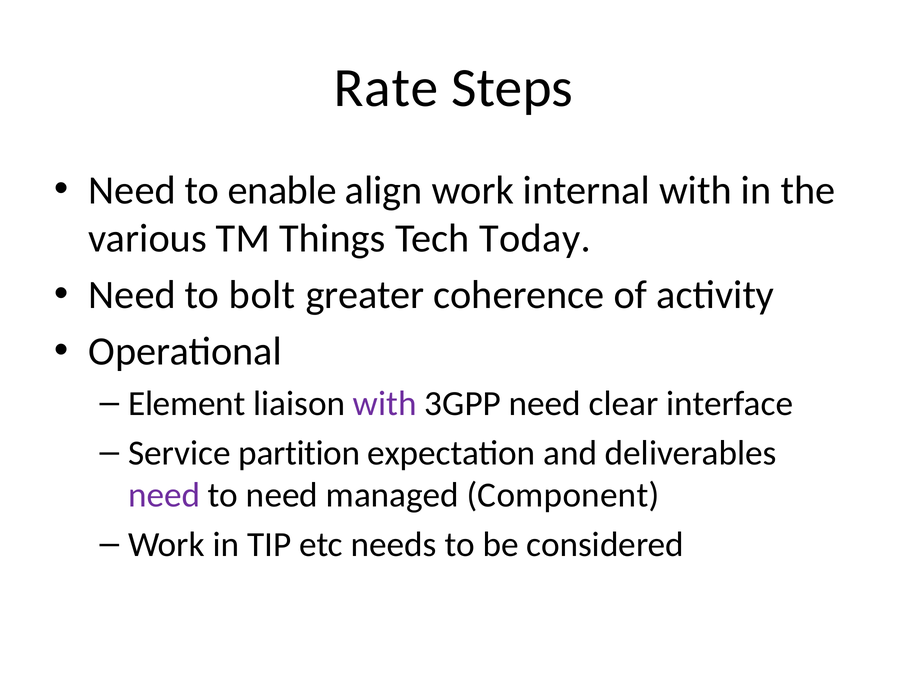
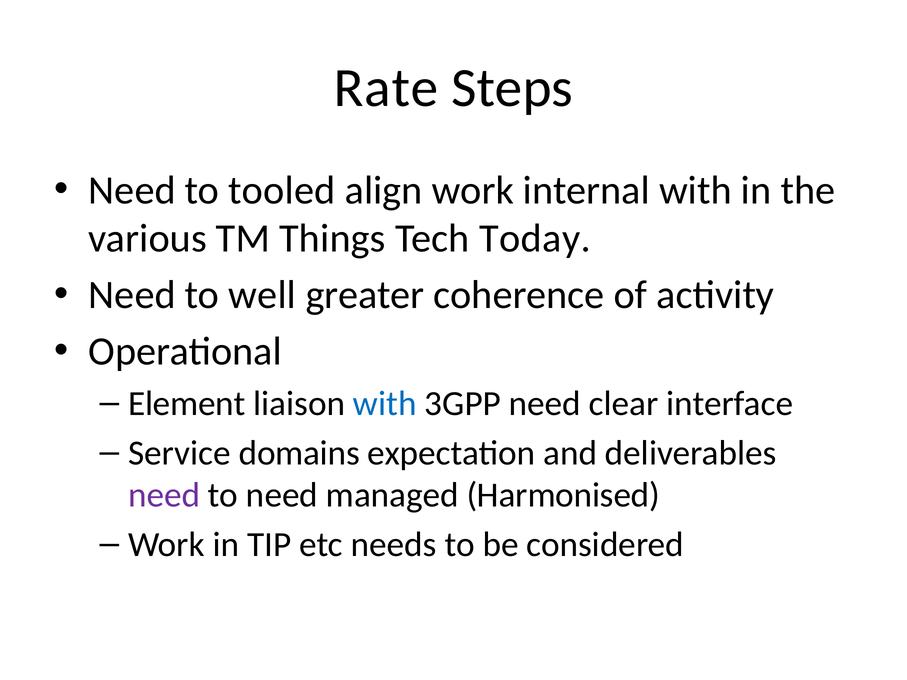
enable: enable -> tooled
bolt: bolt -> well
with at (385, 404) colour: purple -> blue
partition: partition -> domains
Component: Component -> Harmonised
